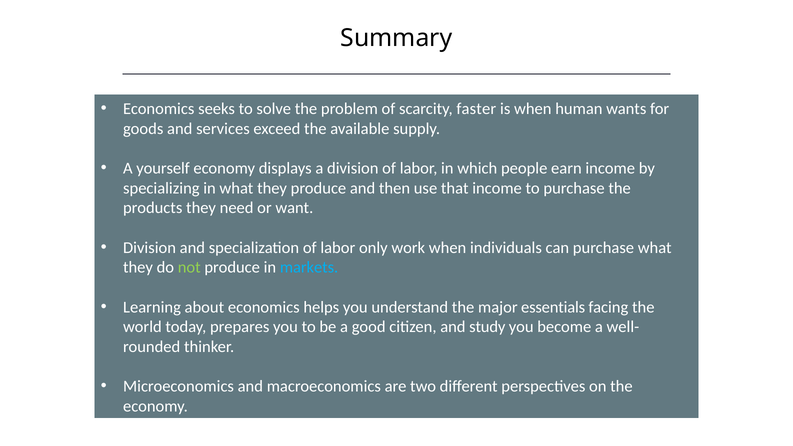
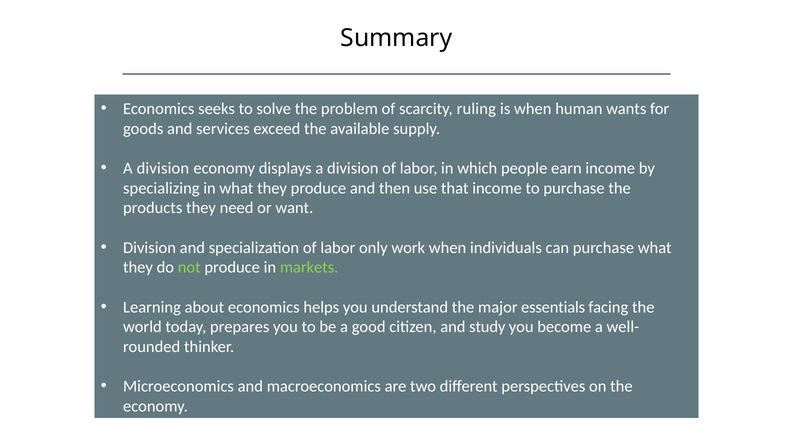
faster: faster -> ruling
yourself at (163, 168): yourself -> division
markets colour: light blue -> light green
